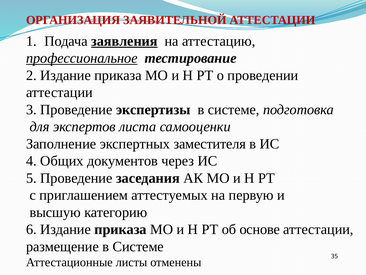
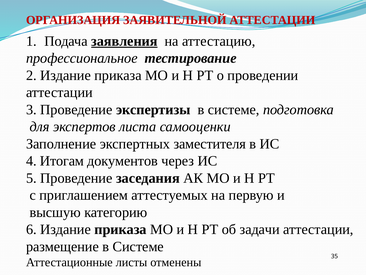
профессиональное underline: present -> none
Общих: Общих -> Итогам
основе: основе -> задачи
